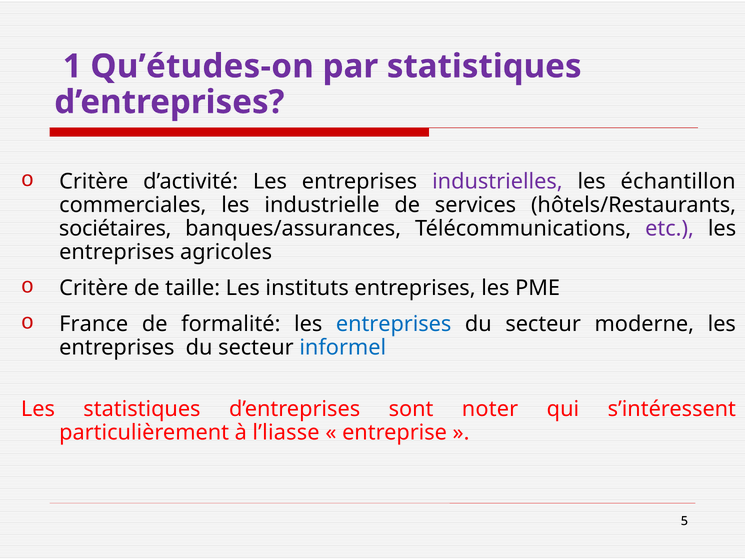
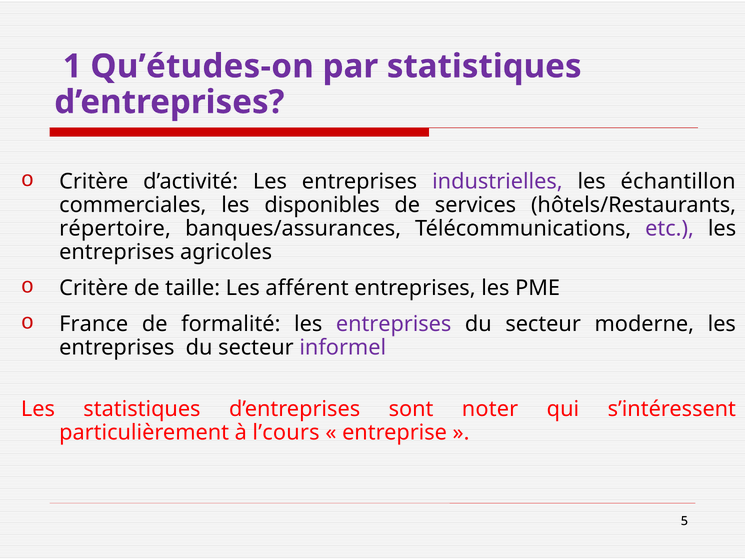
industrielle: industrielle -> disponibles
sociétaires: sociétaires -> répertoire
instituts: instituts -> afférent
entreprises at (394, 324) colour: blue -> purple
informel colour: blue -> purple
l’liasse: l’liasse -> l’cours
